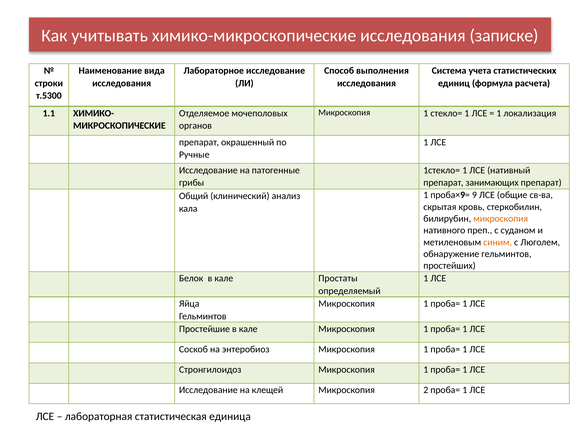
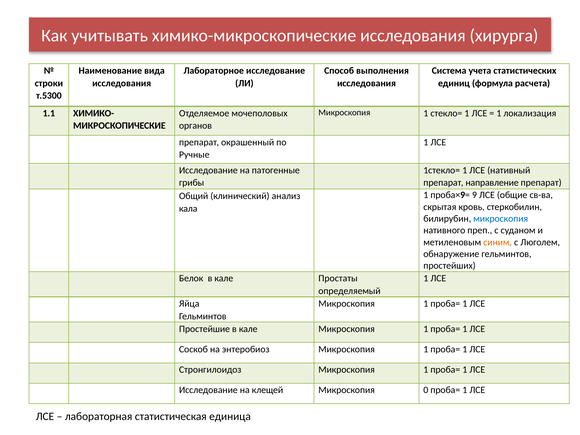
записке: записке -> хирурга
занимающих: занимающих -> направление
микроскопия at (501, 219) colour: orange -> blue
2: 2 -> 0
